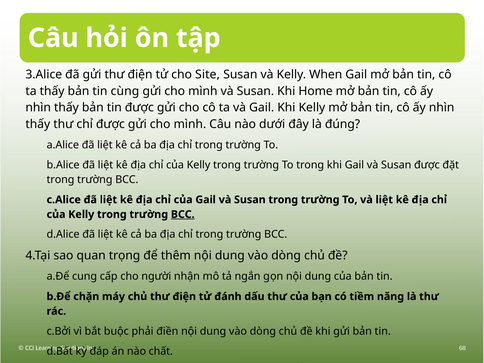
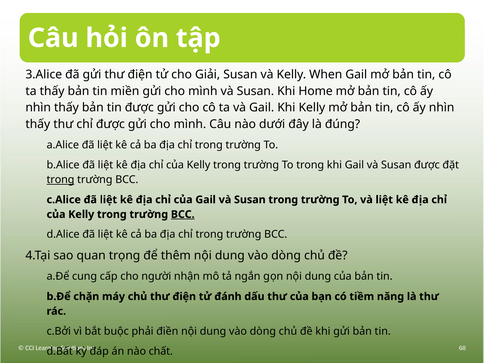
Site: Site -> Giải
cùng: cùng -> miền
trong at (60, 180) underline: none -> present
